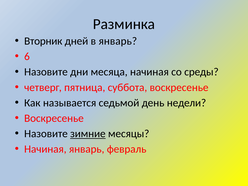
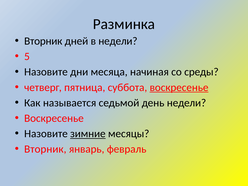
в январь: январь -> недели
6: 6 -> 5
воскресенье at (179, 87) underline: none -> present
Начиная at (45, 149): Начиная -> Вторник
